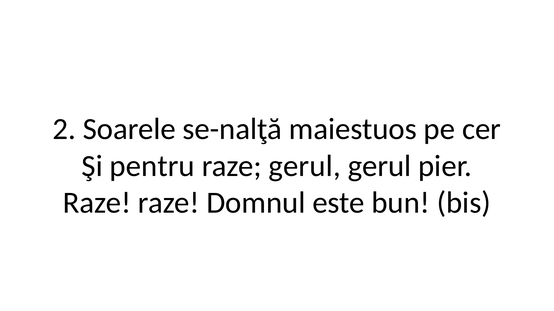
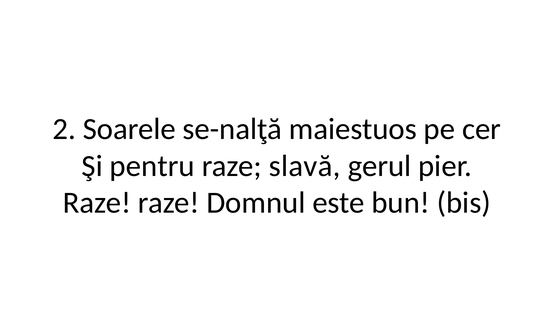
raze gerul: gerul -> slavă
